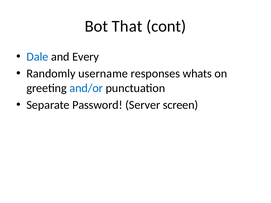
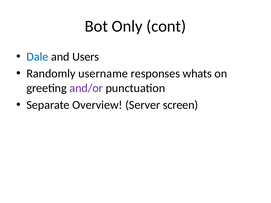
That: That -> Only
Every: Every -> Users
and/or colour: blue -> purple
Password: Password -> Overview
